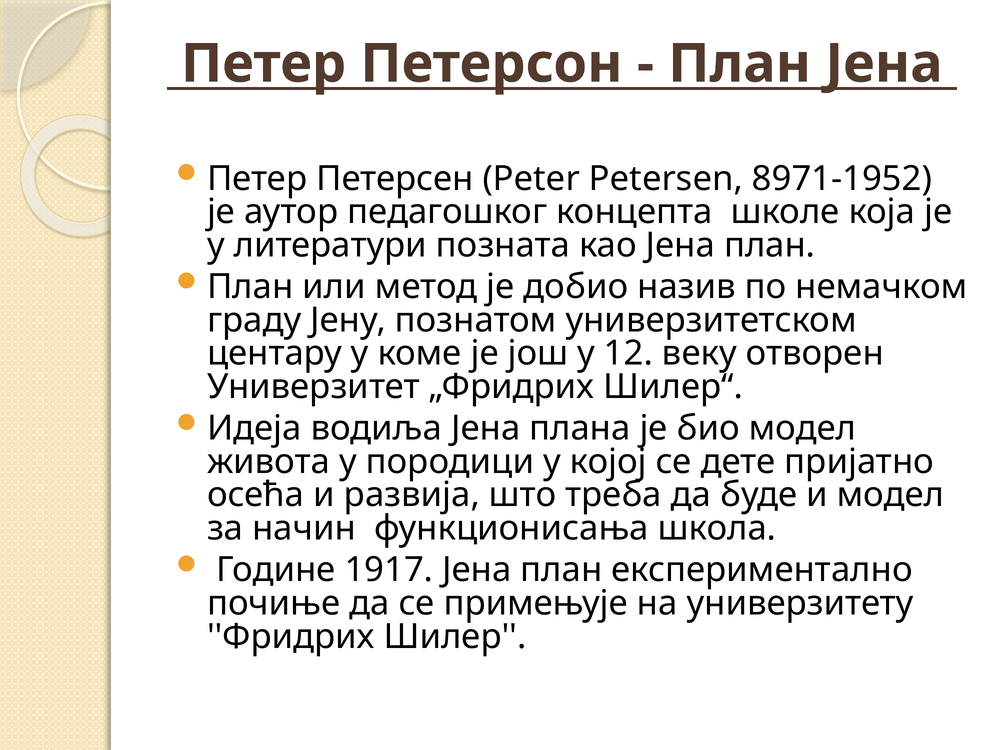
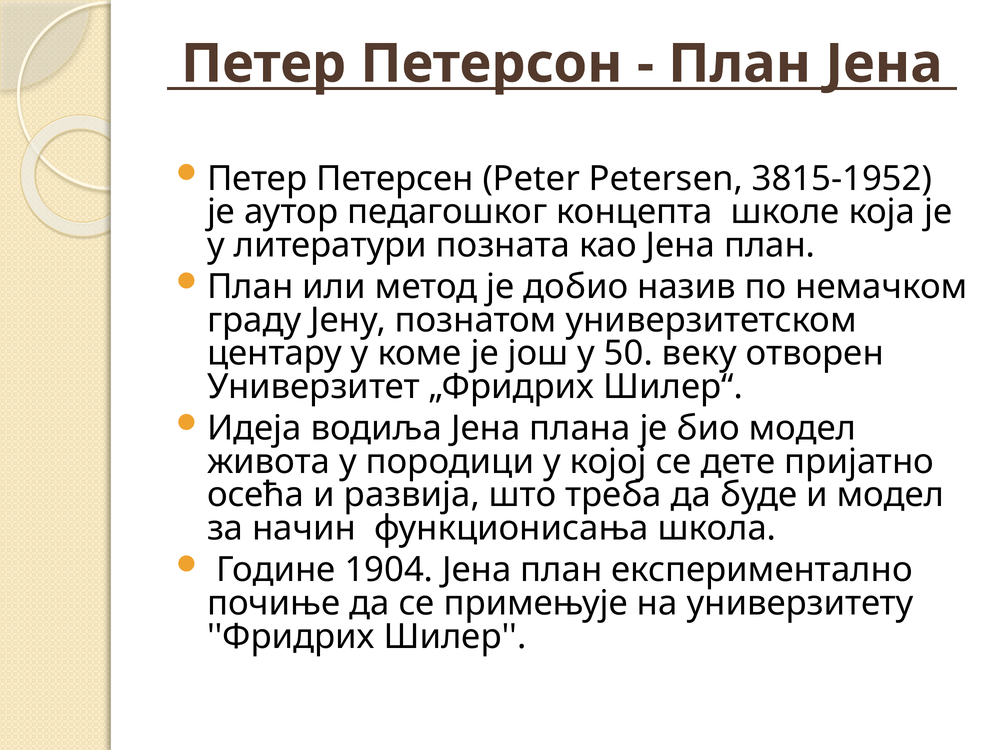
8971-1952: 8971-1952 -> 3815-1952
12: 12 -> 50
1917: 1917 -> 1904
